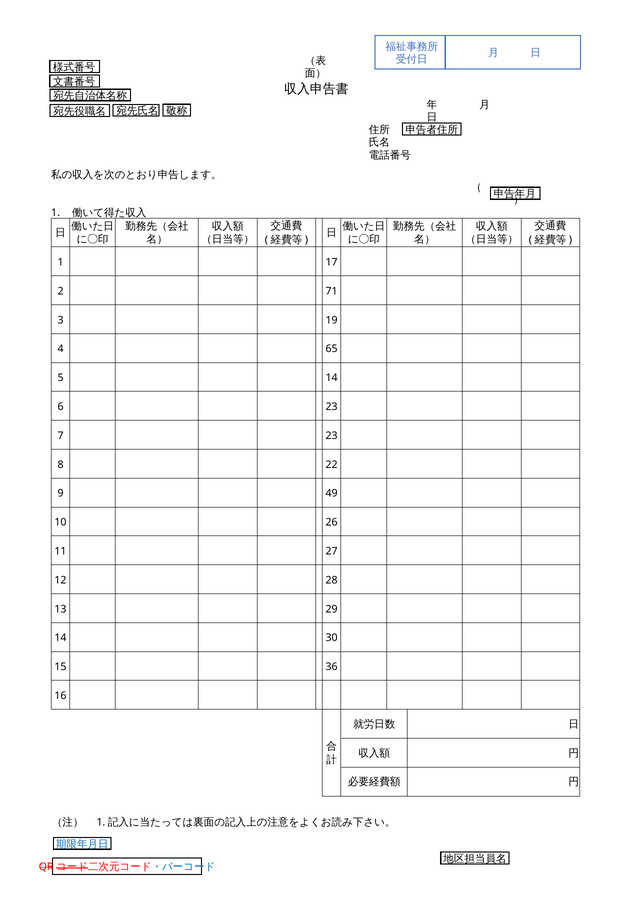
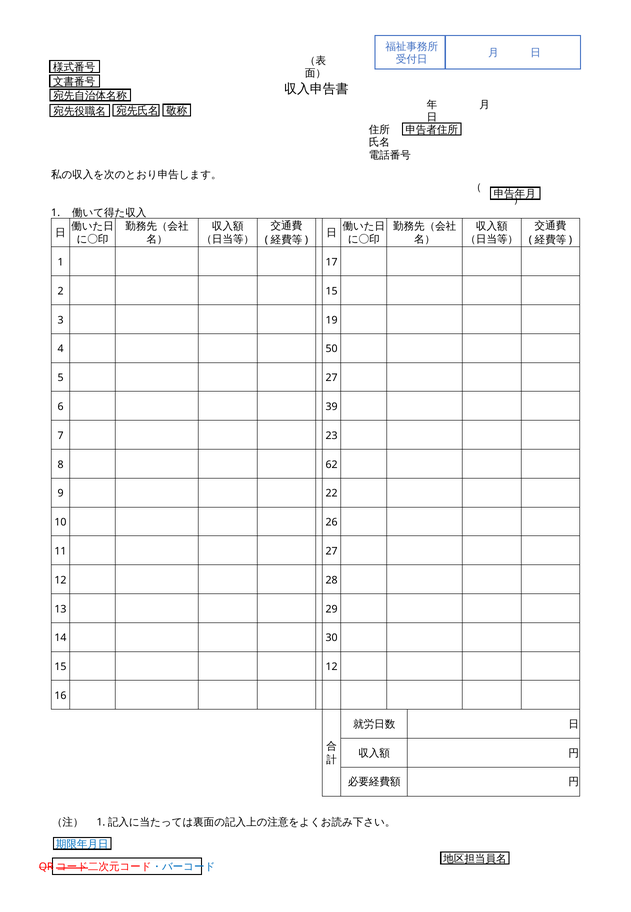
2 71: 71 -> 15
65: 65 -> 50
5 14: 14 -> 27
6 23: 23 -> 39
22: 22 -> 62
49: 49 -> 22
15 36: 36 -> 12
